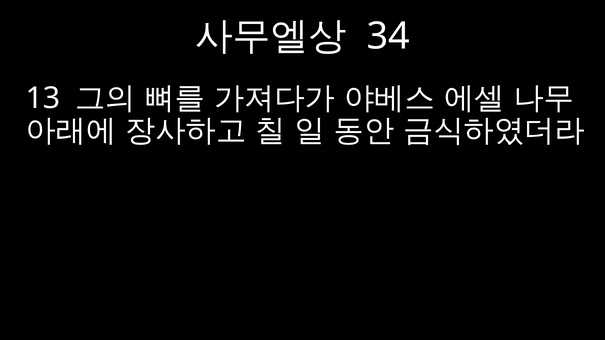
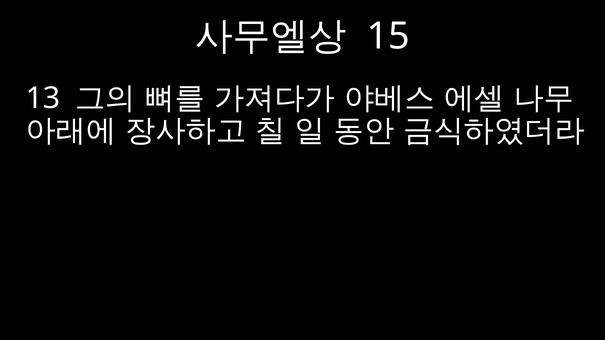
34: 34 -> 15
